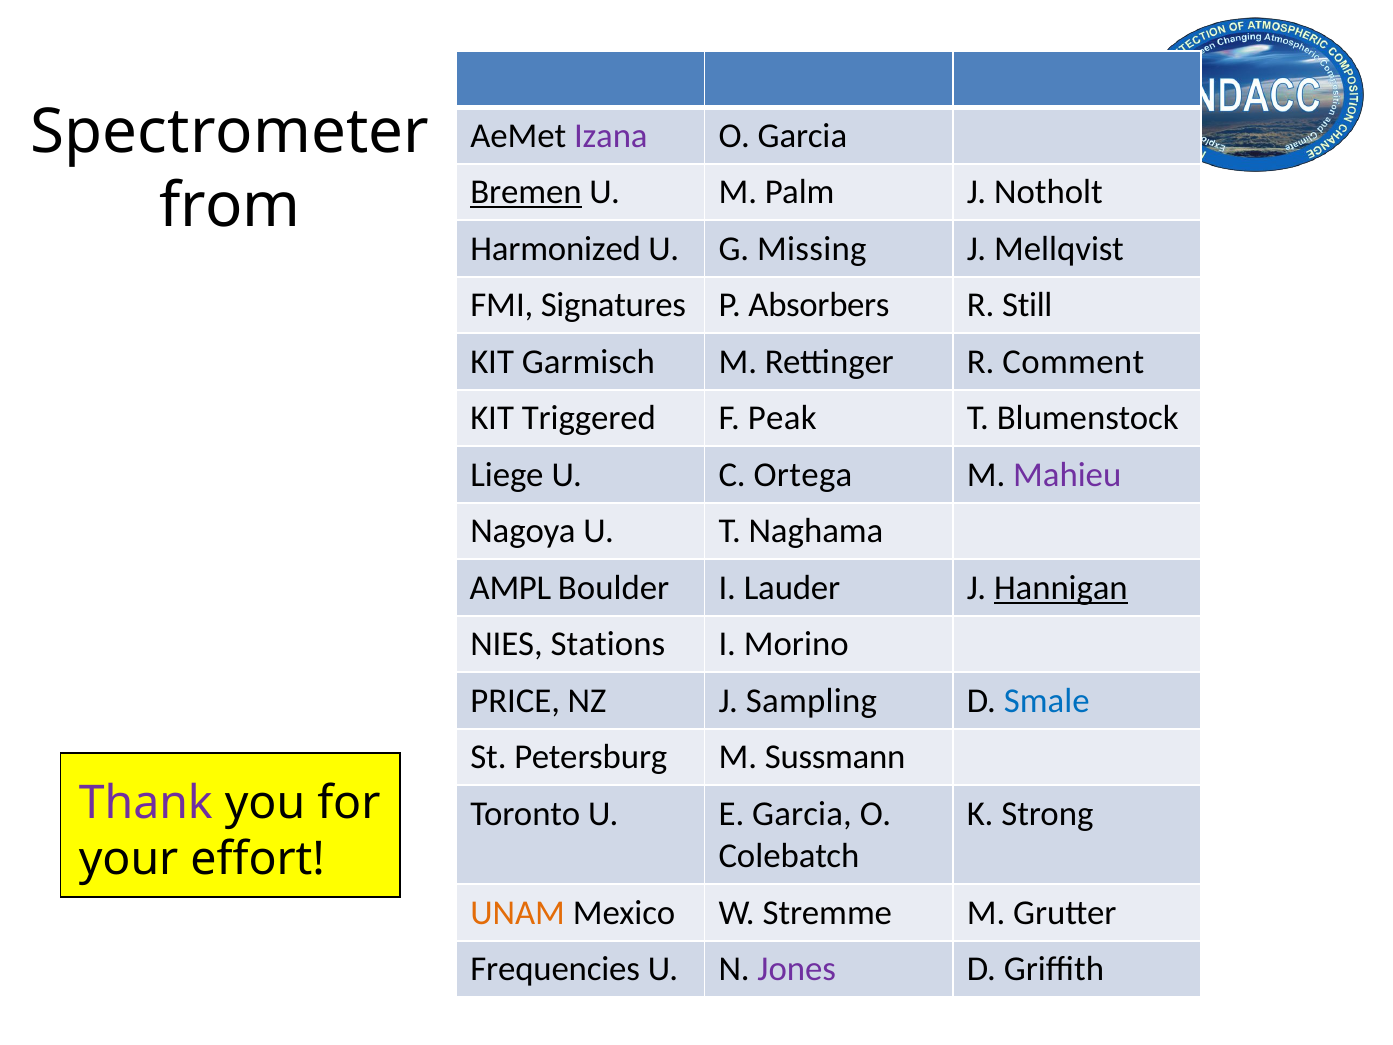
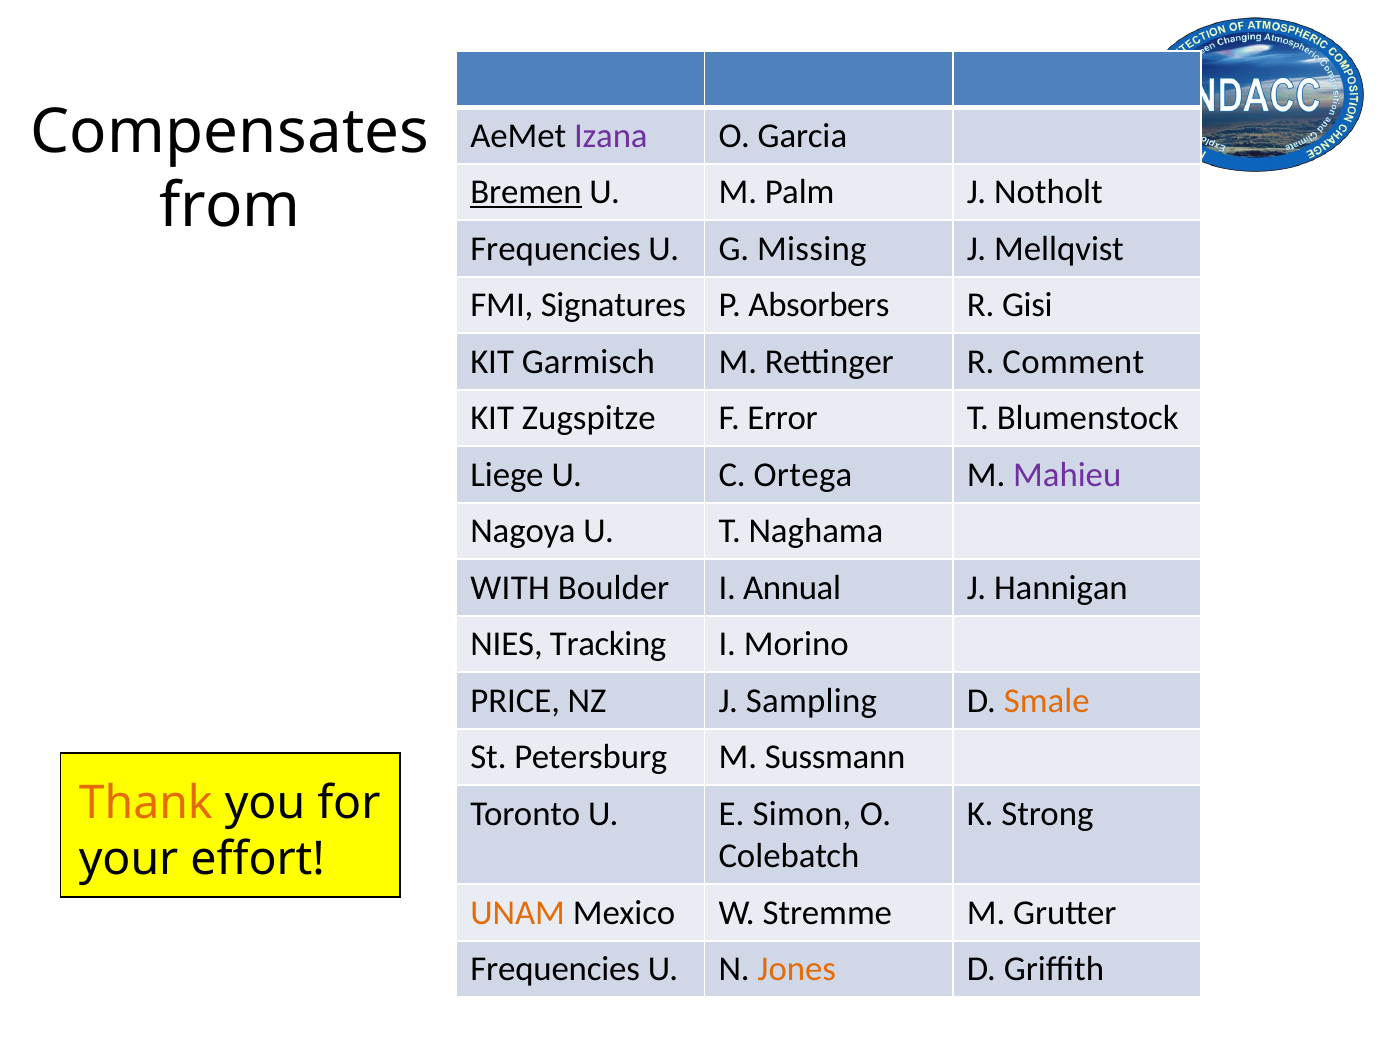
Spectrometer: Spectrometer -> Compensates
Harmonized at (556, 249): Harmonized -> Frequencies
Still: Still -> Gisi
Triggered: Triggered -> Zugspitze
Peak: Peak -> Error
AMPL: AMPL -> WITH
Lauder: Lauder -> Annual
Hannigan underline: present -> none
Stations: Stations -> Tracking
Smale colour: blue -> orange
Thank colour: purple -> orange
E Garcia: Garcia -> Simon
Jones colour: purple -> orange
